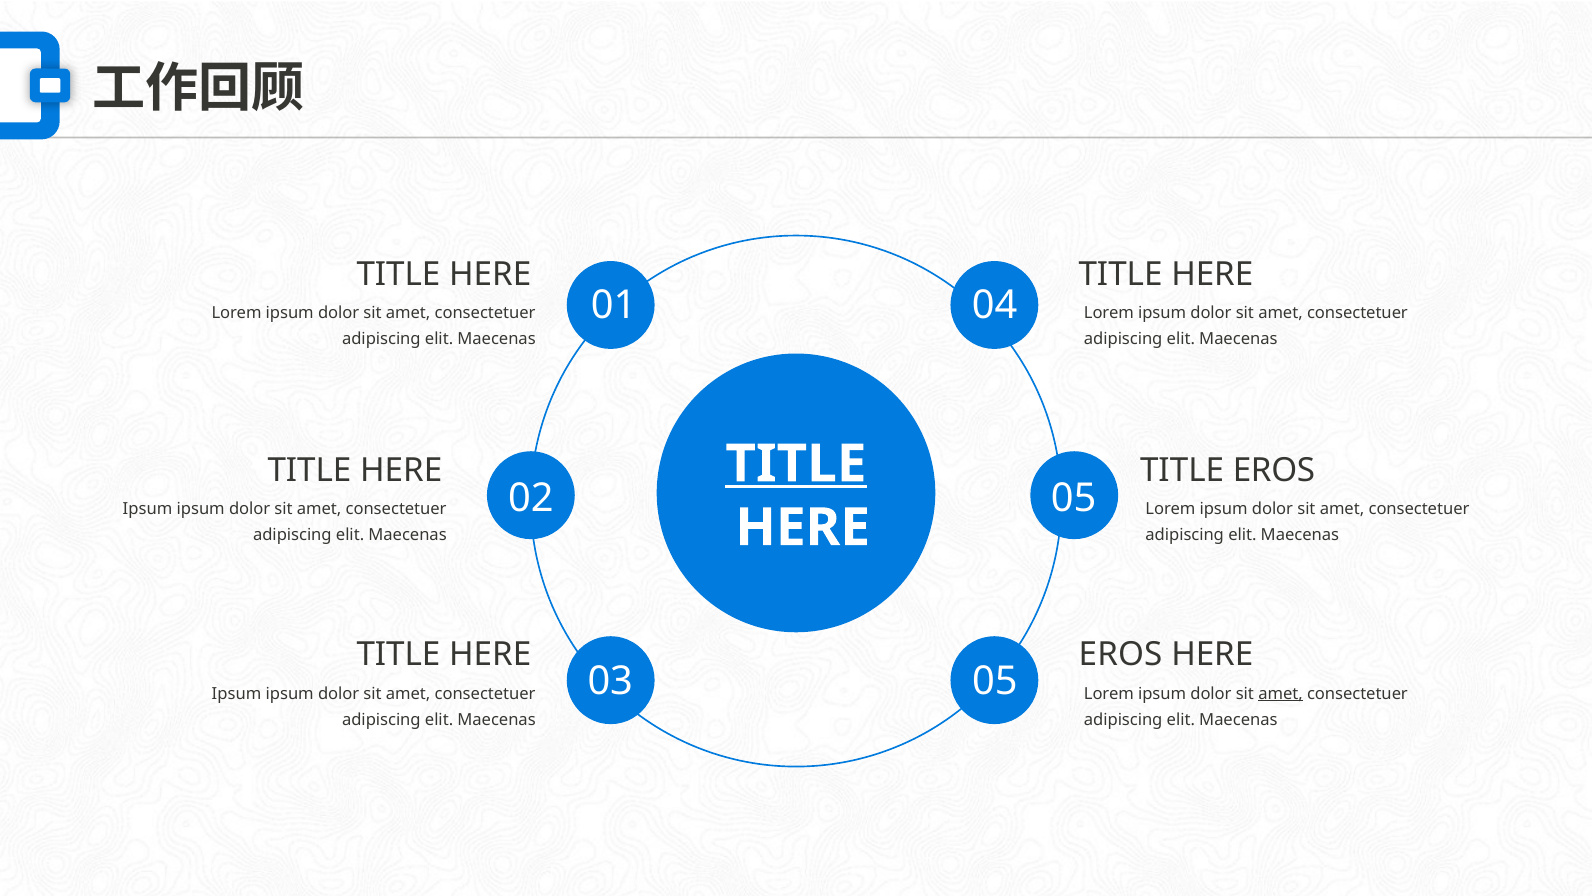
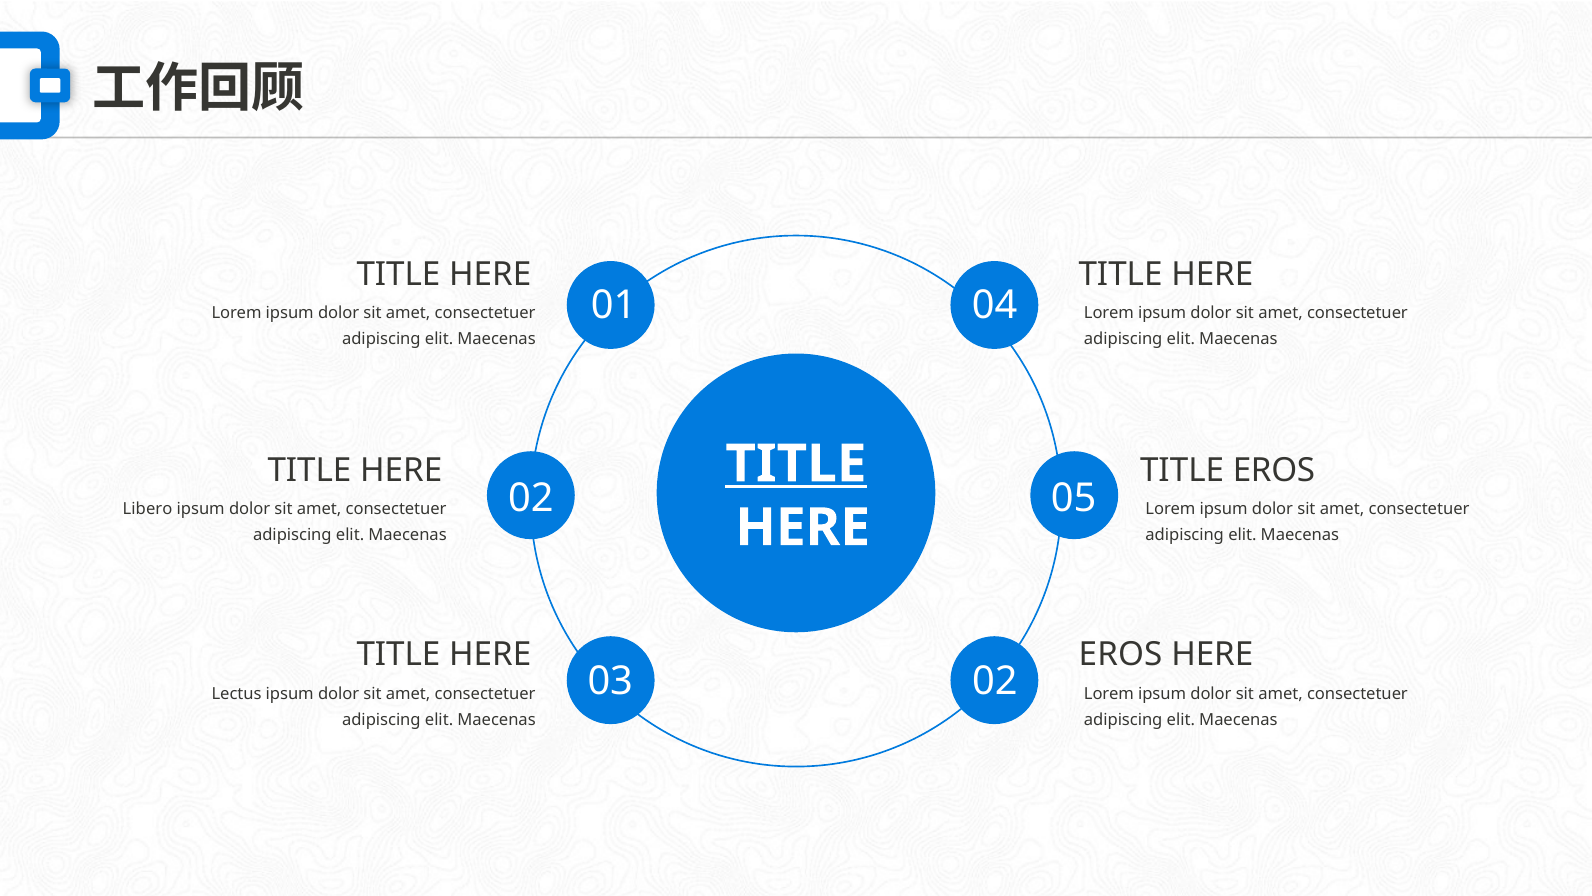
Ipsum at (148, 509): Ipsum -> Libero
03 05: 05 -> 02
Ipsum at (237, 693): Ipsum -> Lectus
amet at (1280, 693) underline: present -> none
